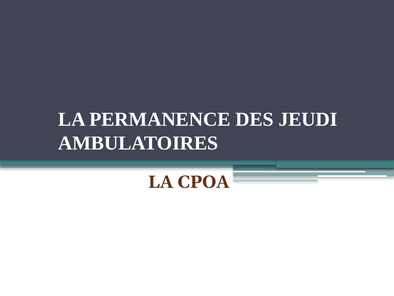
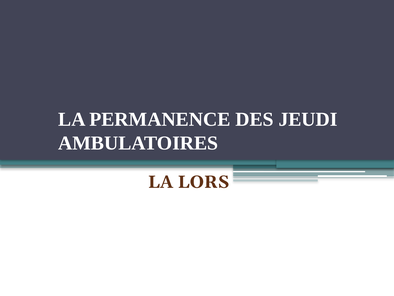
CPOA: CPOA -> LORS
